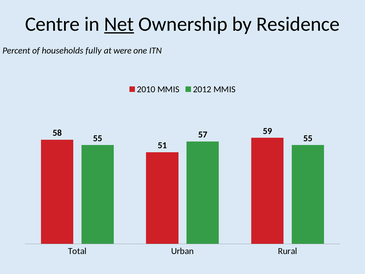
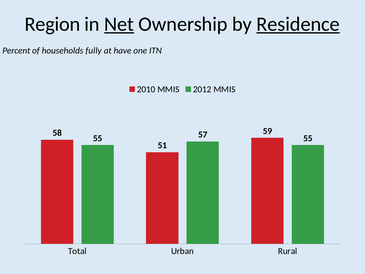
Centre: Centre -> Region
Residence underline: none -> present
were: were -> have
